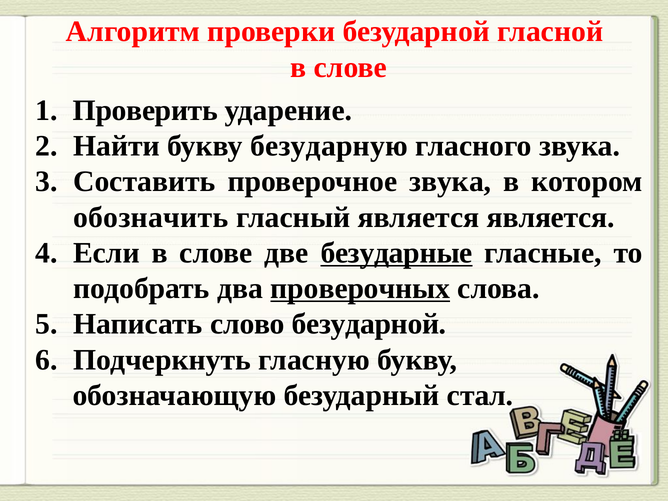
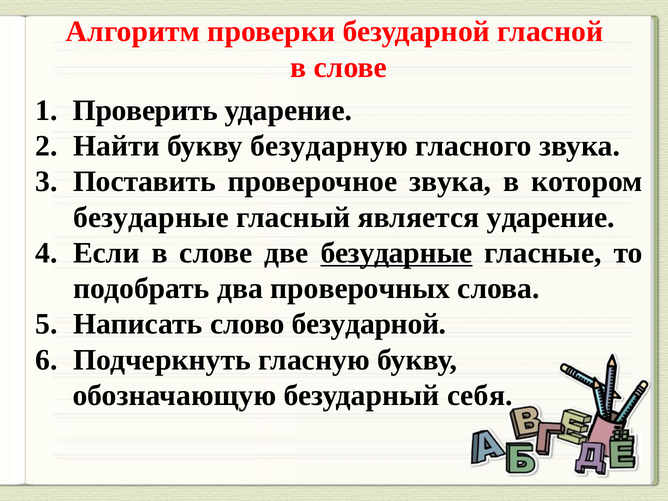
Составить: Составить -> Поставить
обозначить at (151, 217): обозначить -> безударные
является является: является -> ударение
проверочных underline: present -> none
стал: стал -> себя
